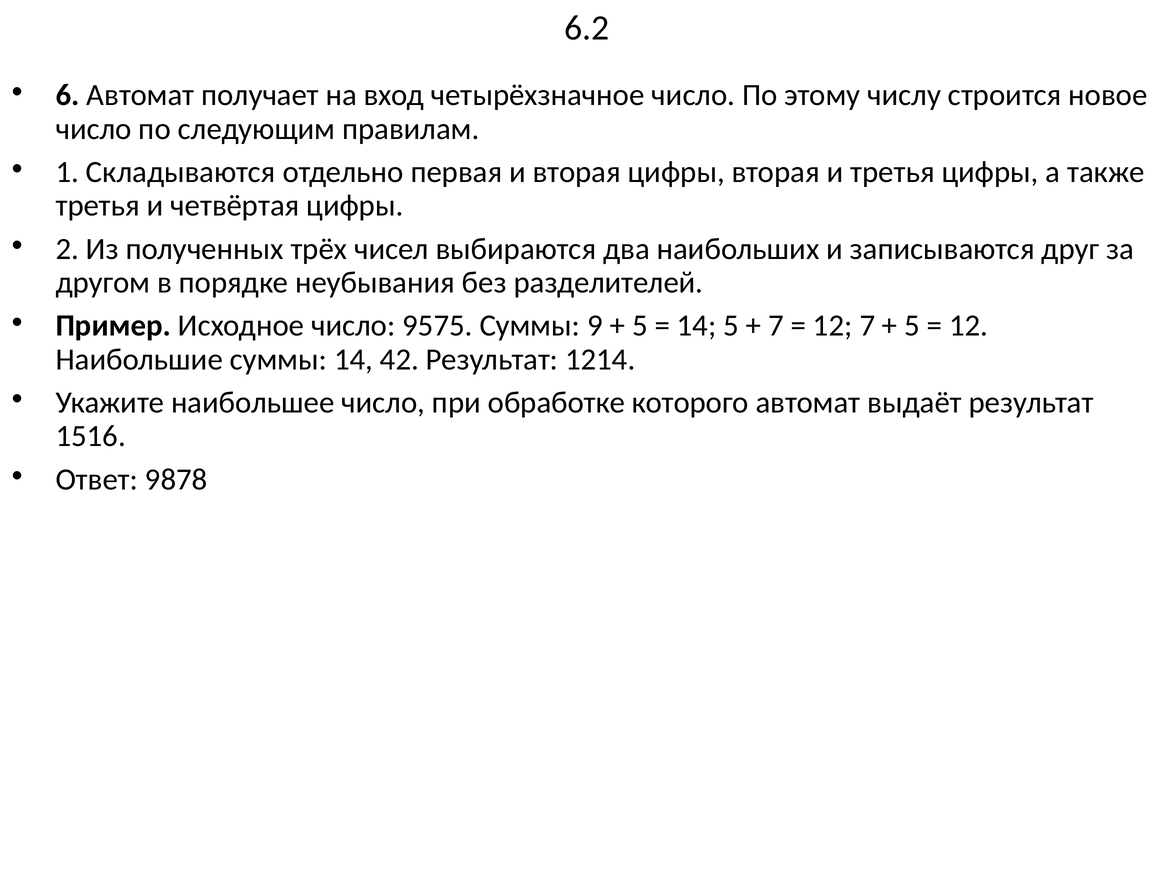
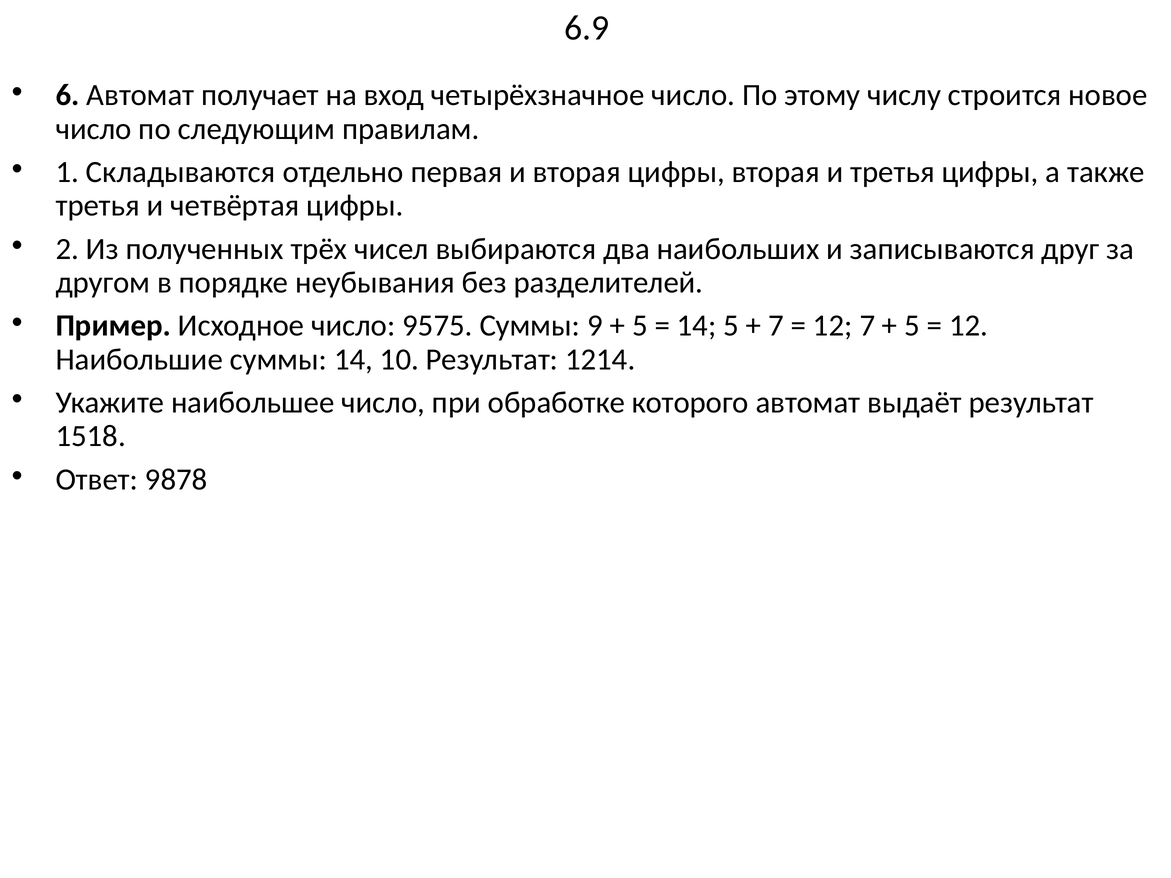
6.2: 6.2 -> 6.9
42: 42 -> 10
1516: 1516 -> 1518
